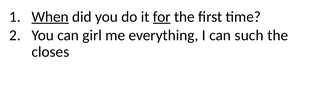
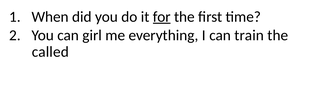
When underline: present -> none
such: such -> train
closes: closes -> called
